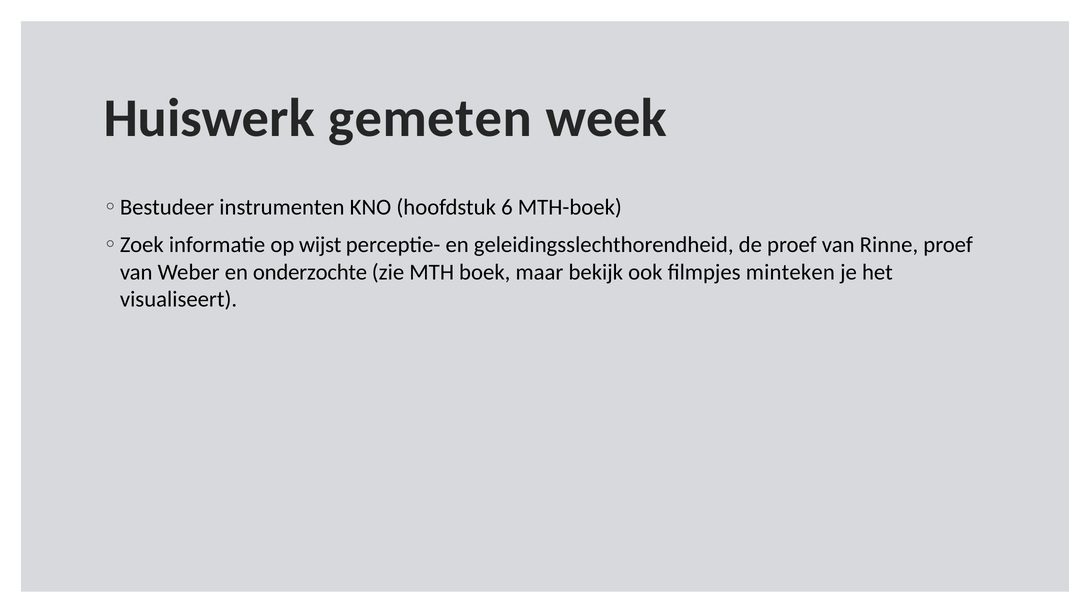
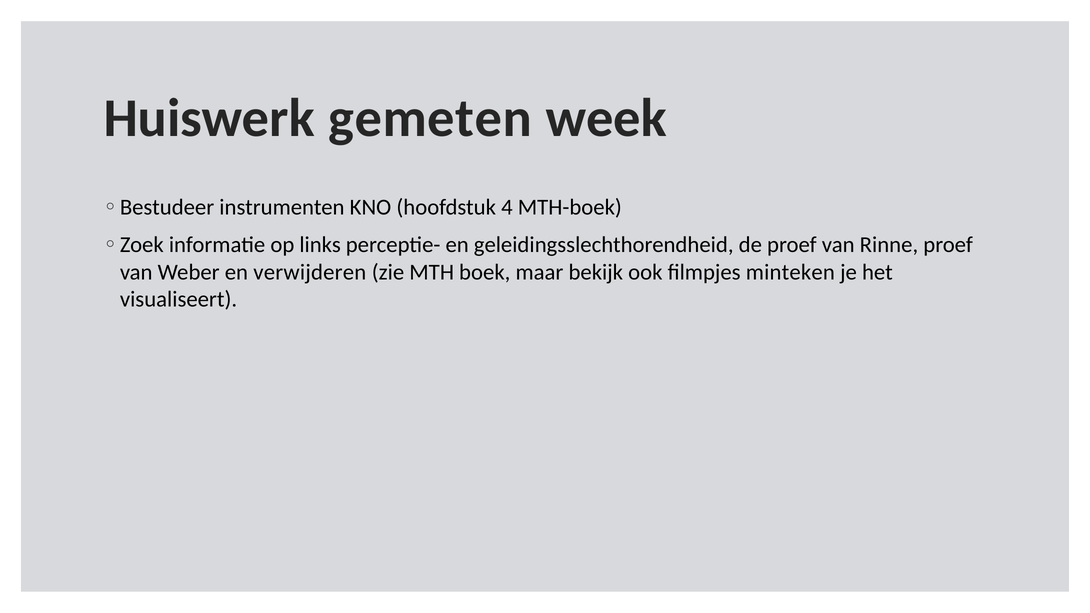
6: 6 -> 4
wijst: wijst -> links
onderzochte: onderzochte -> verwijderen
